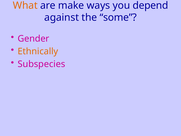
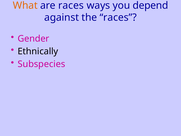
are make: make -> races
the some: some -> races
Ethnically colour: orange -> black
